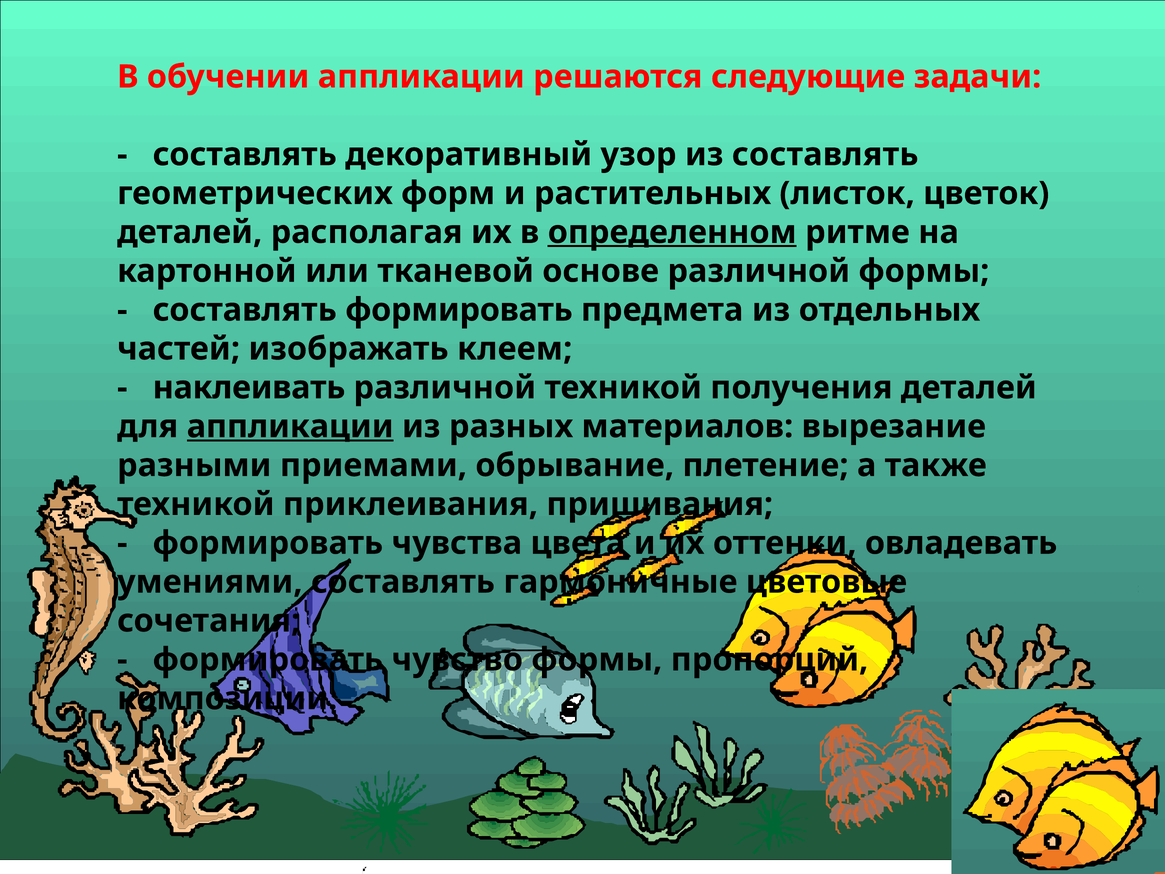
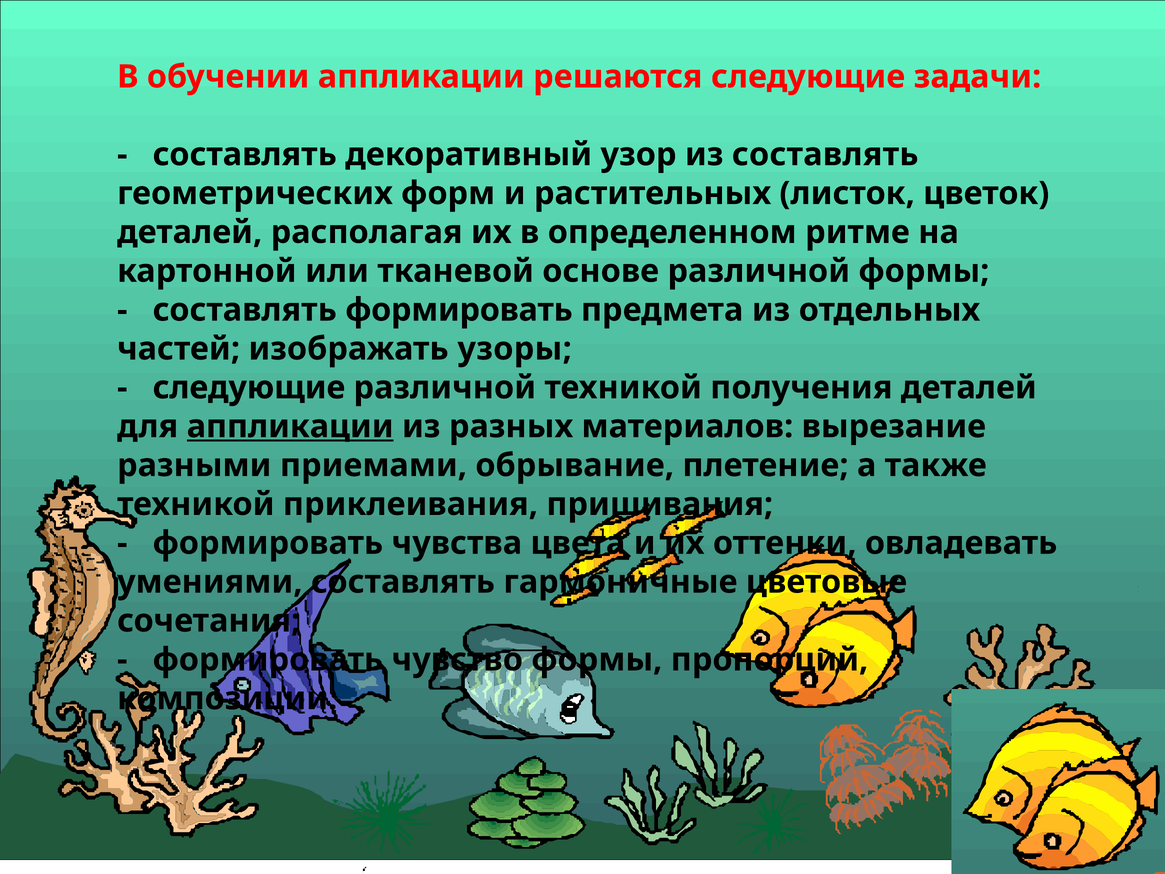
определенном underline: present -> none
клеем: клеем -> узоры
наклеивать at (249, 388): наклеивать -> следующие
